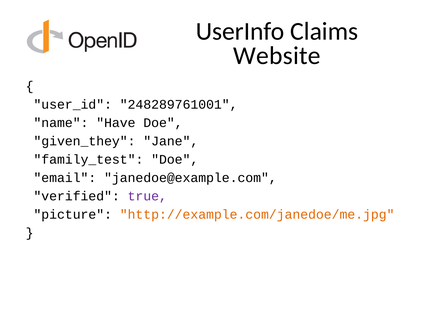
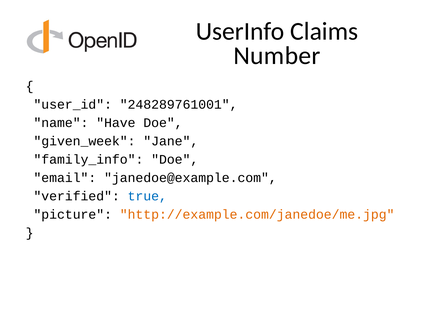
Website: Website -> Number
given_they: given_they -> given_week
family_test: family_test -> family_info
true colour: purple -> blue
